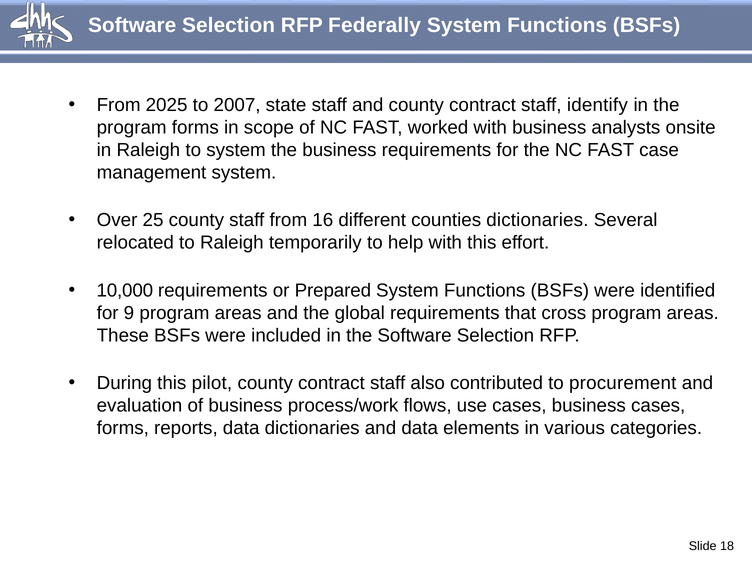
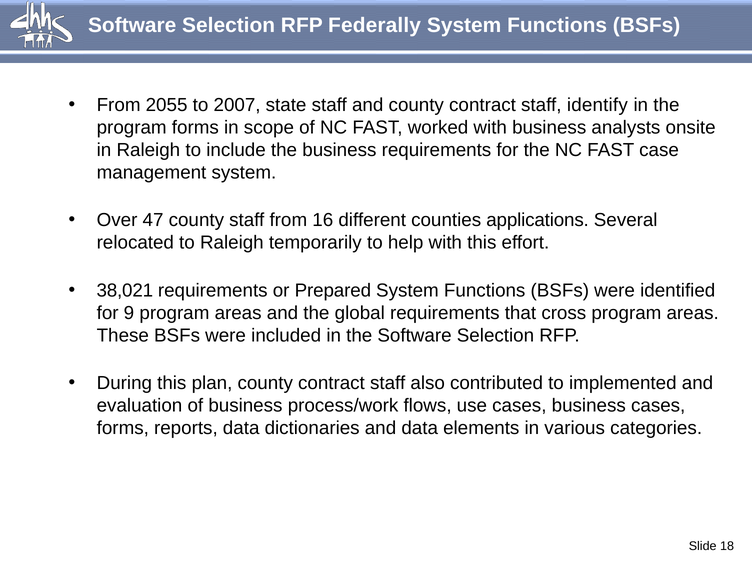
2025: 2025 -> 2055
to system: system -> include
25: 25 -> 47
counties dictionaries: dictionaries -> applications
10,000: 10,000 -> 38,021
pilot: pilot -> plan
procurement: procurement -> implemented
